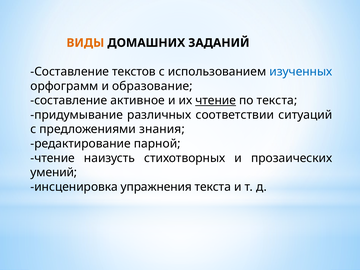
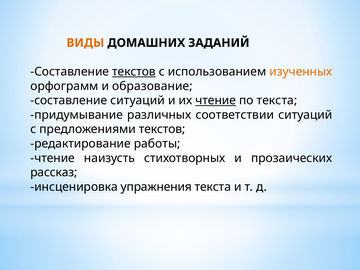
текстов at (134, 72) underline: none -> present
изученных colour: blue -> orange
составление активное: активное -> ситуаций
предложениями знания: знания -> текстов
парной: парной -> работы
умений: умений -> рассказ
